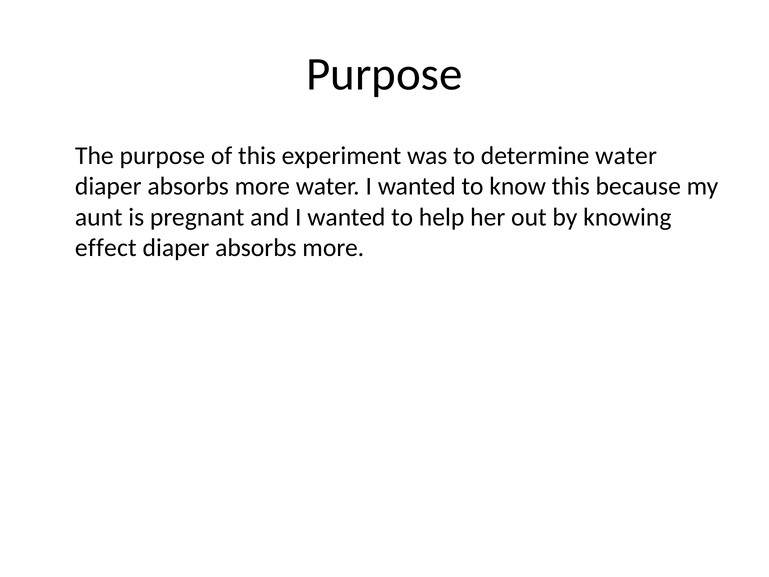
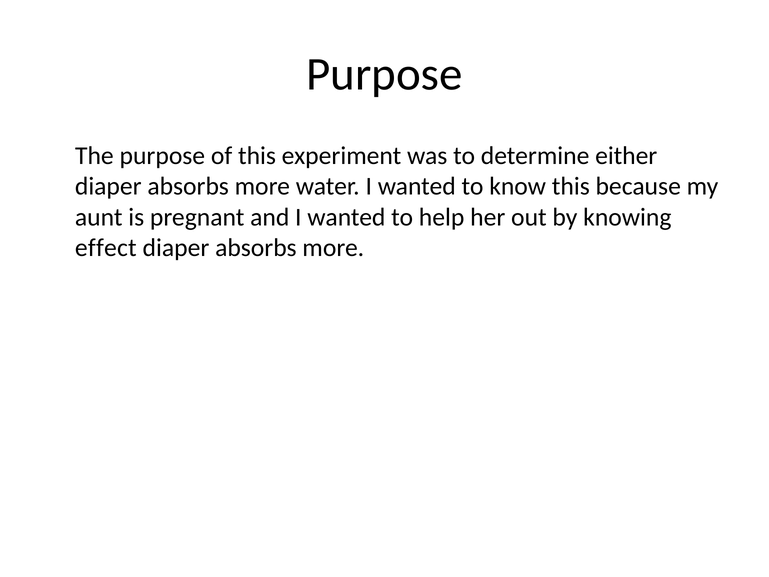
determine water: water -> either
